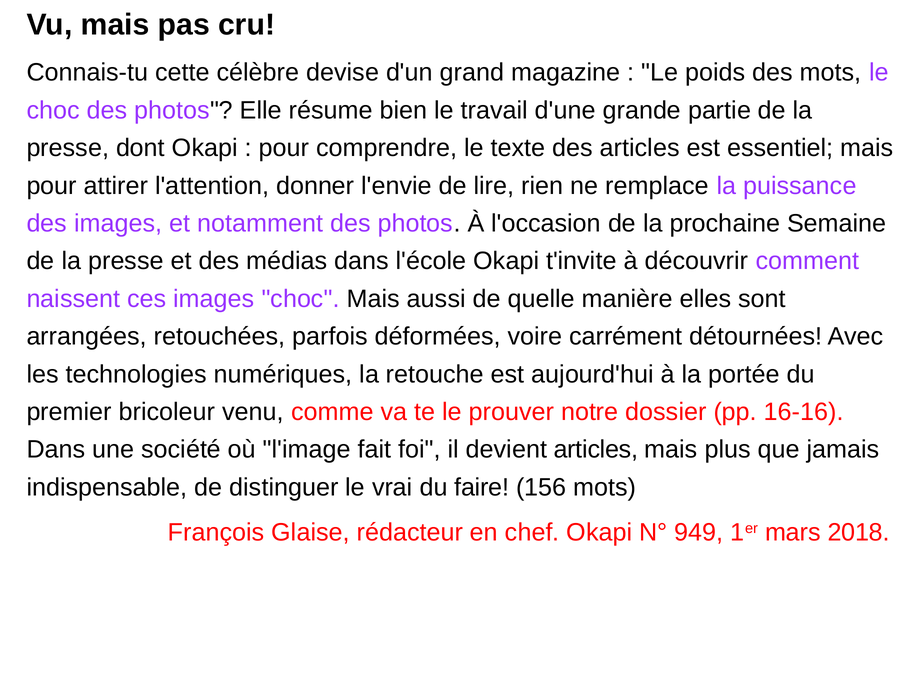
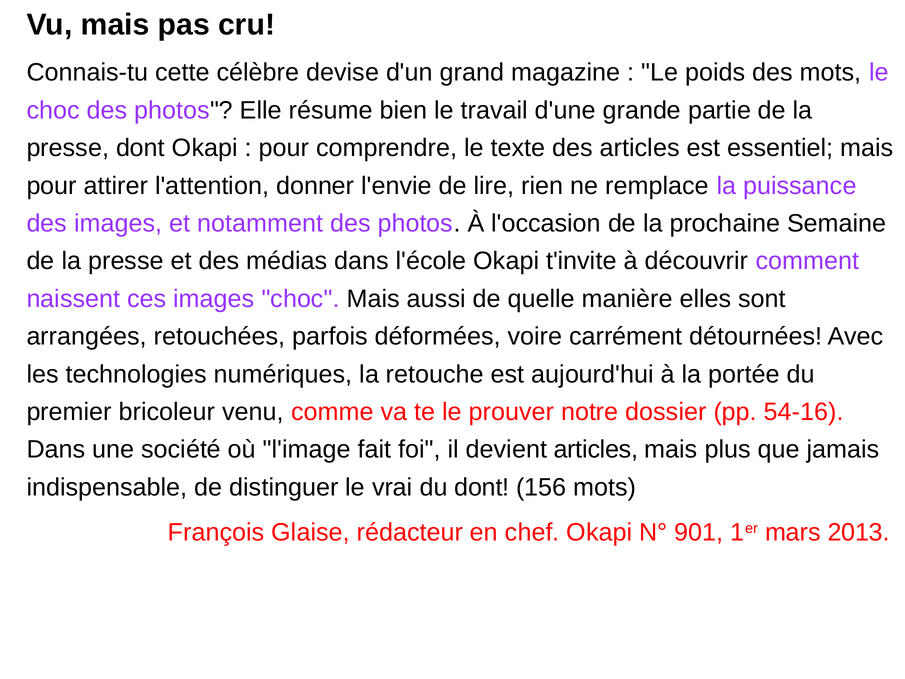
16-16: 16-16 -> 54-16
du faire: faire -> dont
949: 949 -> 901
2018: 2018 -> 2013
